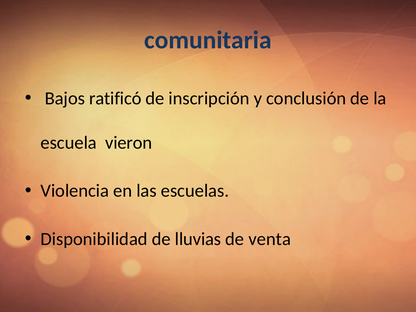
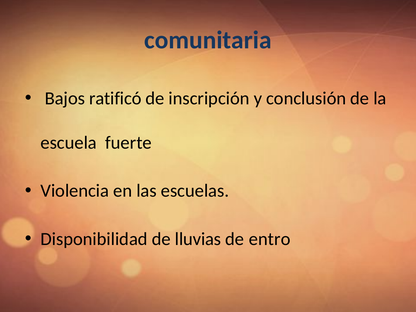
vieron: vieron -> fuerte
venta: venta -> entro
